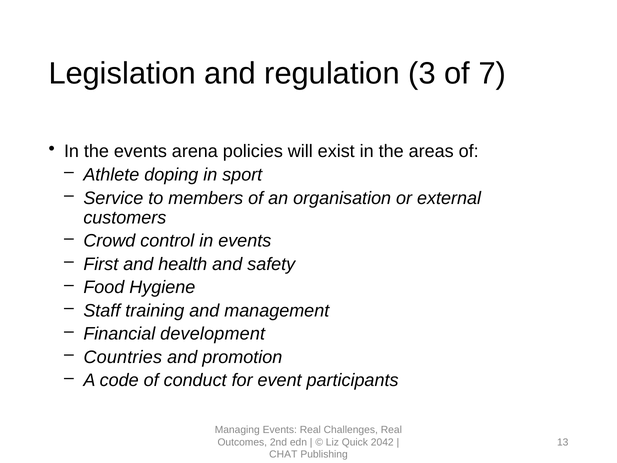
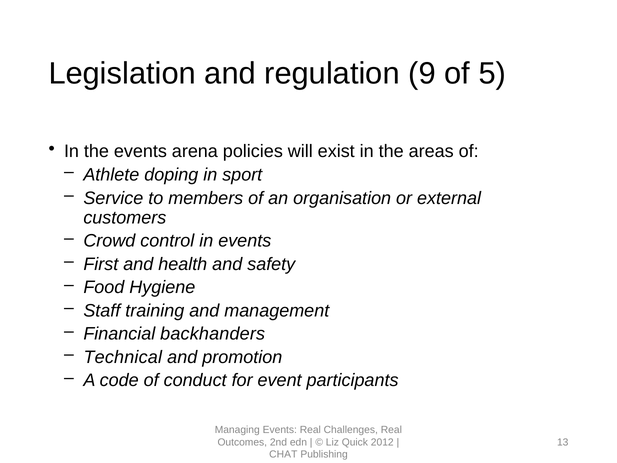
3: 3 -> 9
7: 7 -> 5
development: development -> backhanders
Countries: Countries -> Technical
2042: 2042 -> 2012
